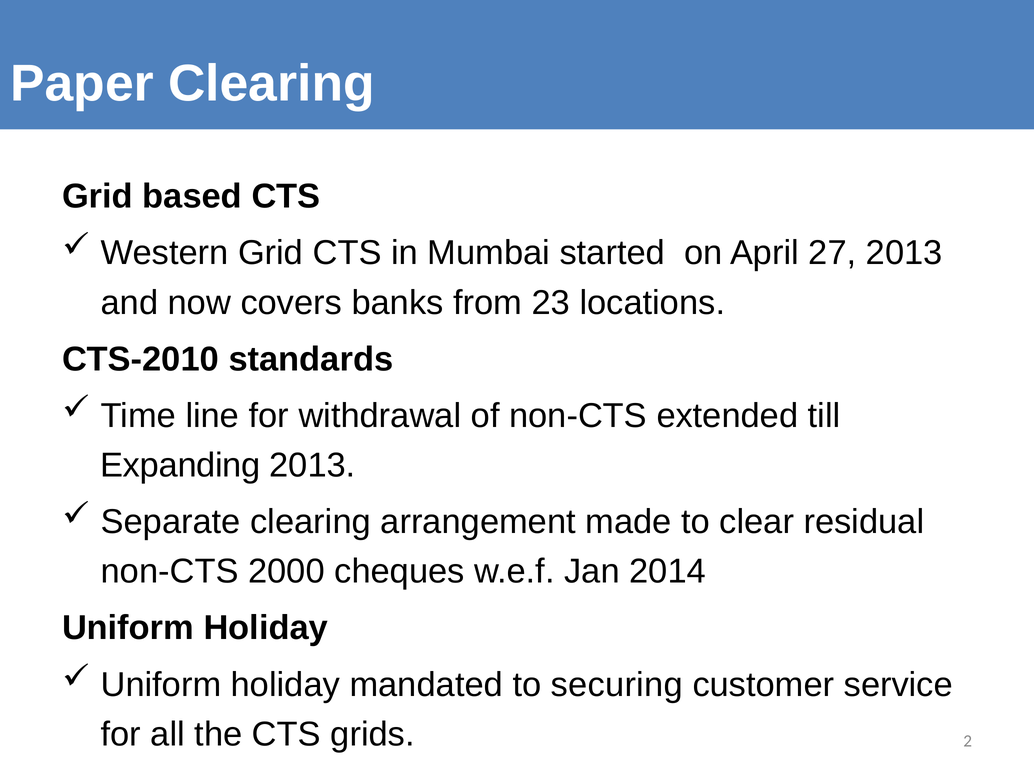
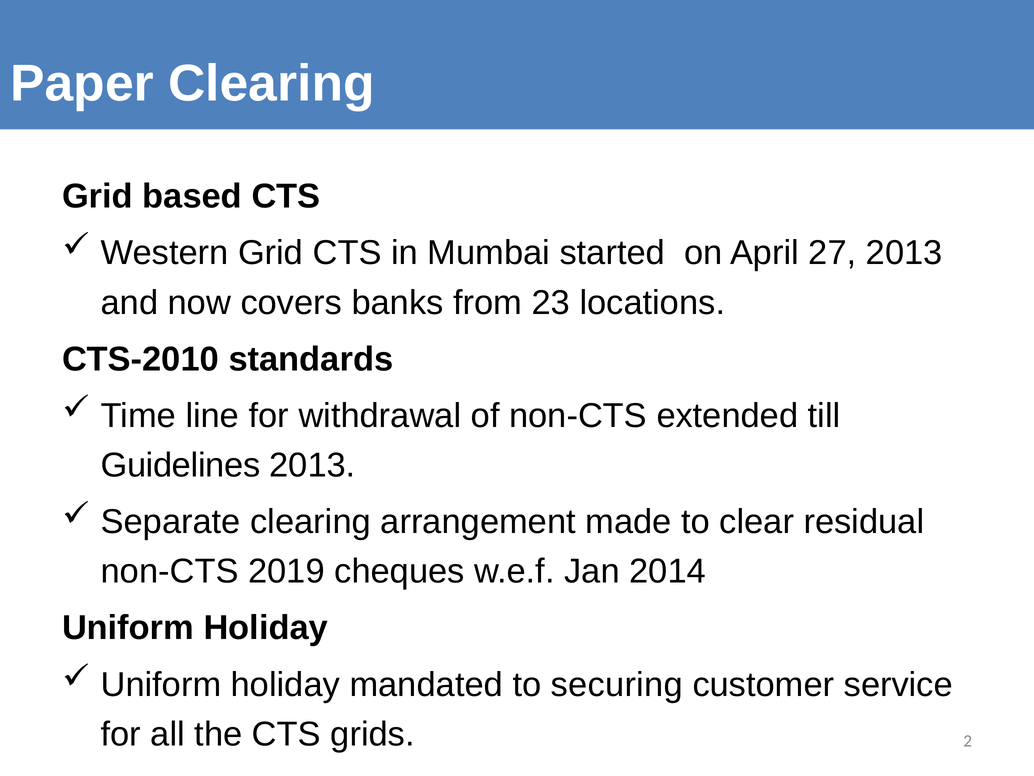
Expanding: Expanding -> Guidelines
2000: 2000 -> 2019
